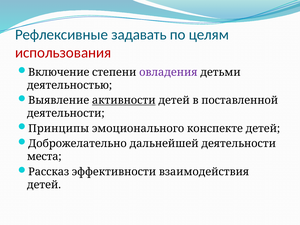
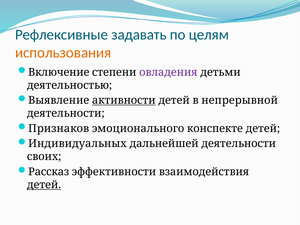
использования colour: red -> orange
поставленной: поставленной -> непрерывной
Принципы: Принципы -> Признаков
Доброжелательно: Доброжелательно -> Индивидуальных
места: места -> своих
детей at (44, 185) underline: none -> present
